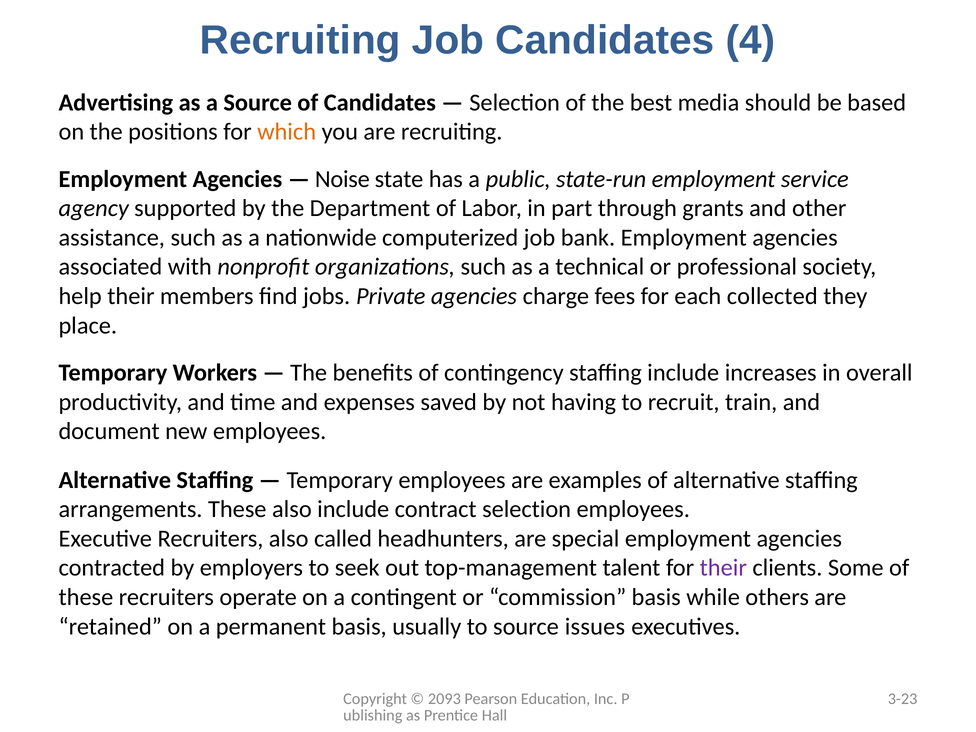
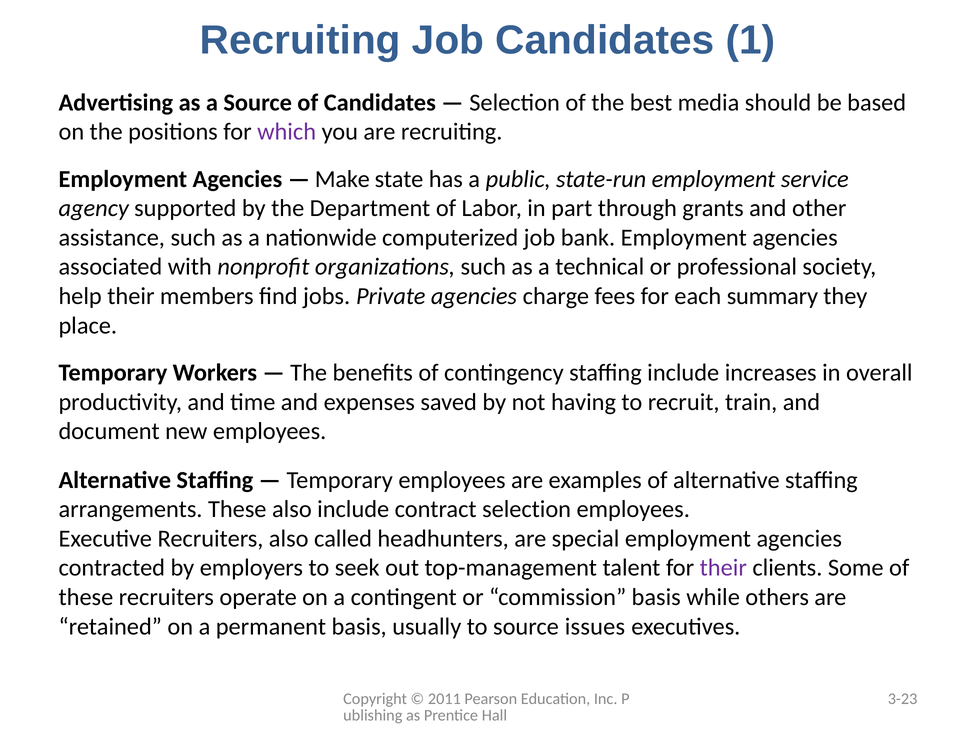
4: 4 -> 1
which colour: orange -> purple
Noise: Noise -> Make
collected: collected -> summary
2093: 2093 -> 2011
